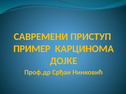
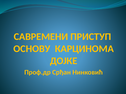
ПРИМЕР: ПРИМЕР -> ОСНОВУ
